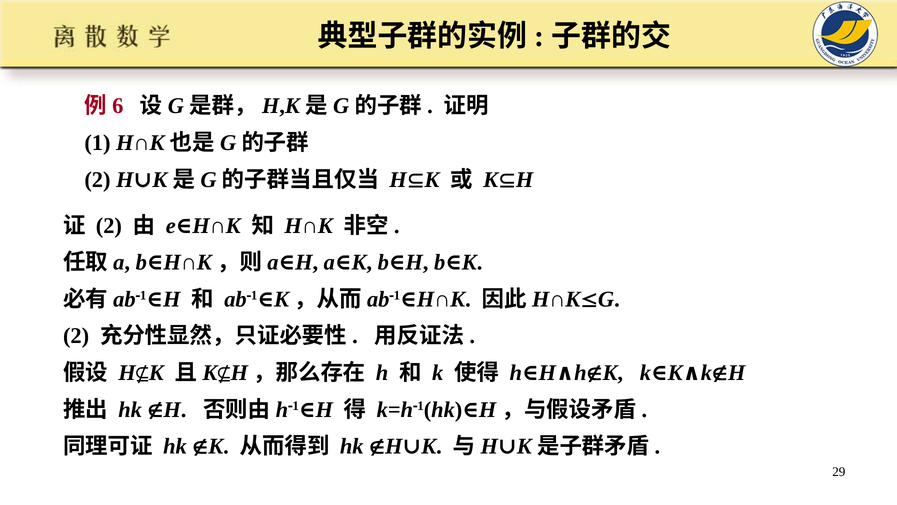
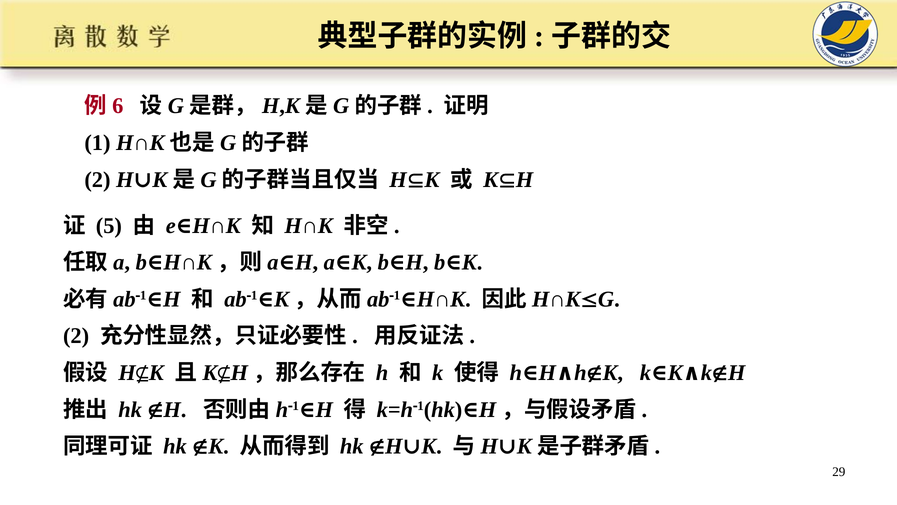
2 at (109, 225): 2 -> 5
